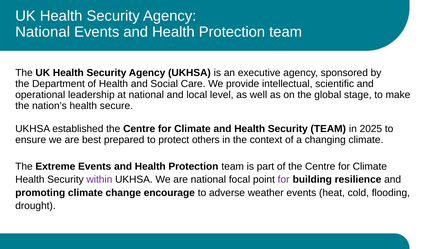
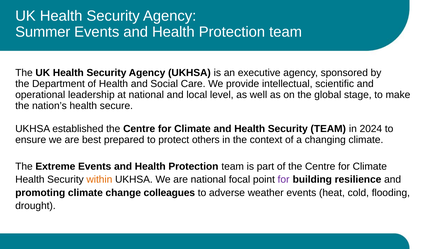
National at (43, 32): National -> Summer
2025: 2025 -> 2024
within colour: purple -> orange
encourage: encourage -> colleagues
